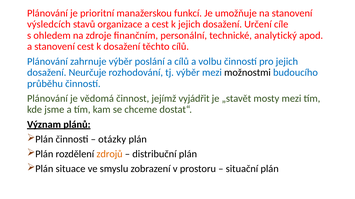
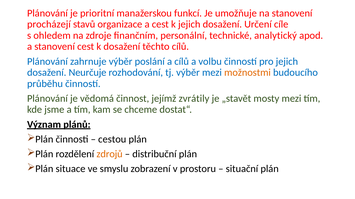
výsledcích: výsledcích -> procházejí
možnostmi colour: black -> orange
vyjádřit: vyjádřit -> zvrátily
otázky: otázky -> cestou
